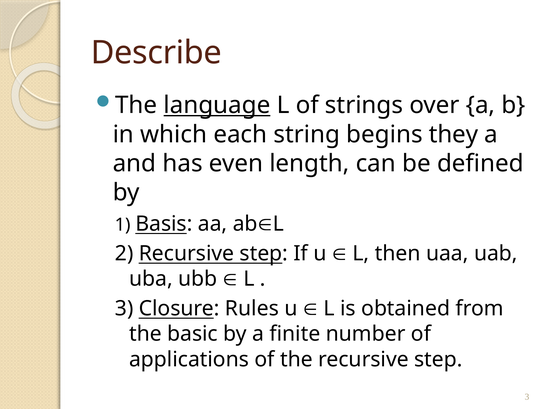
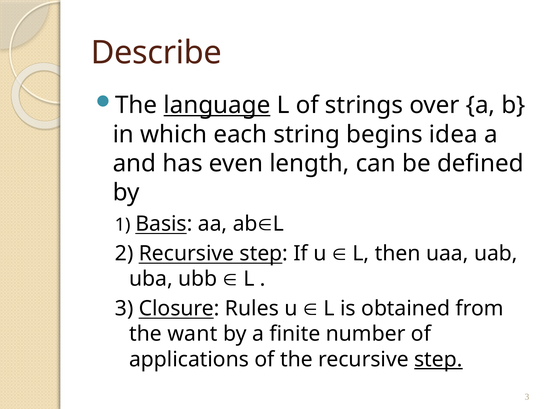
they: they -> idea
basic: basic -> want
step at (438, 359) underline: none -> present
